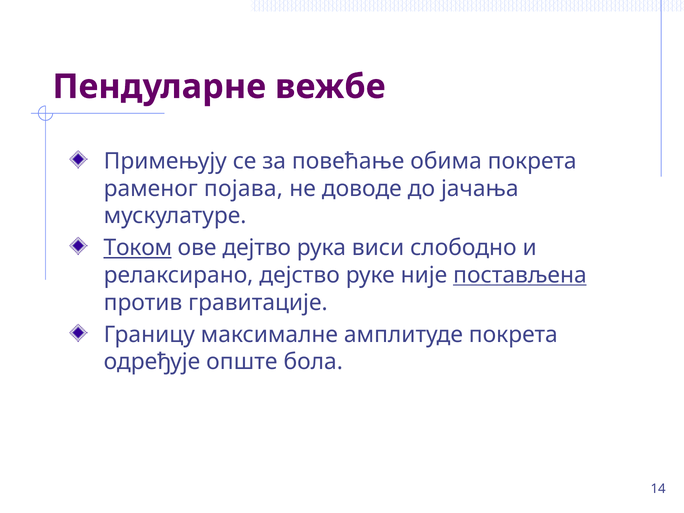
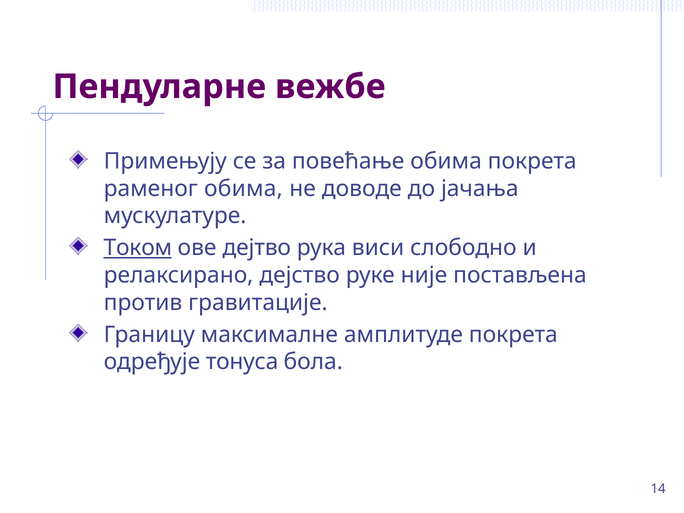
раменог појава: појава -> обима
постављена underline: present -> none
опште: опште -> тонуса
